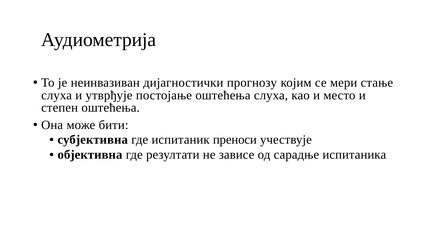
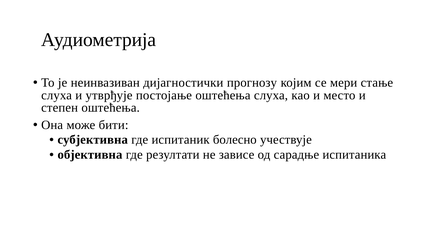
преноси: преноси -> болесно
